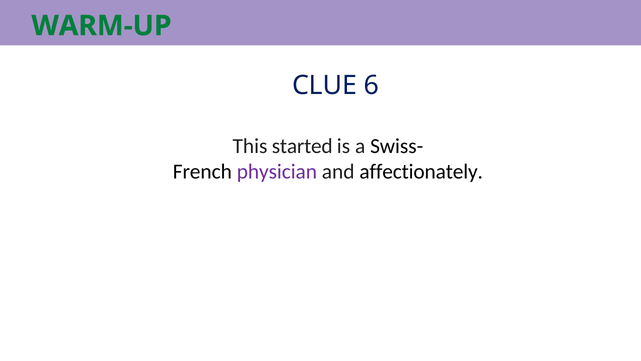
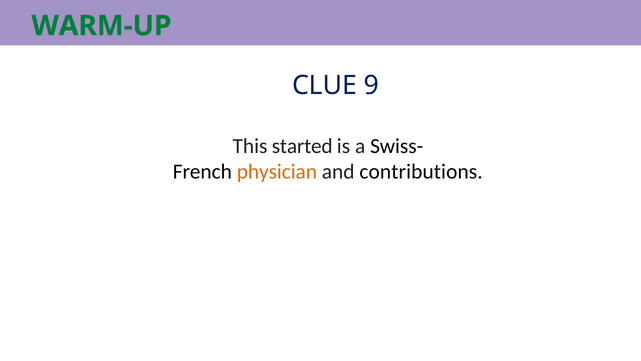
6: 6 -> 9
physician colour: purple -> orange
affectionately: affectionately -> contributions
